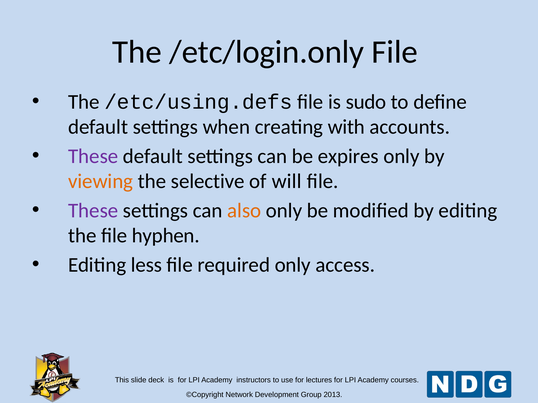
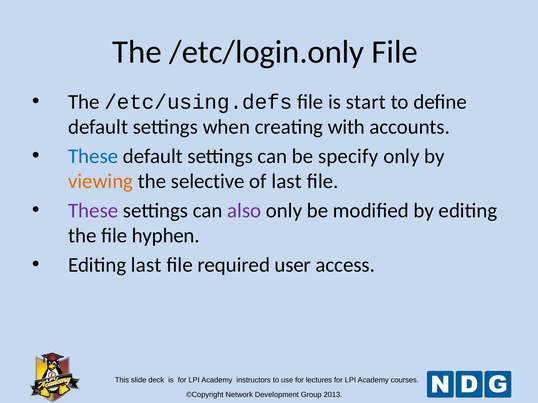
sudo: sudo -> start
These at (93, 156) colour: purple -> blue
expires: expires -> specify
of will: will -> last
also colour: orange -> purple
Editing less: less -> last
required only: only -> user
